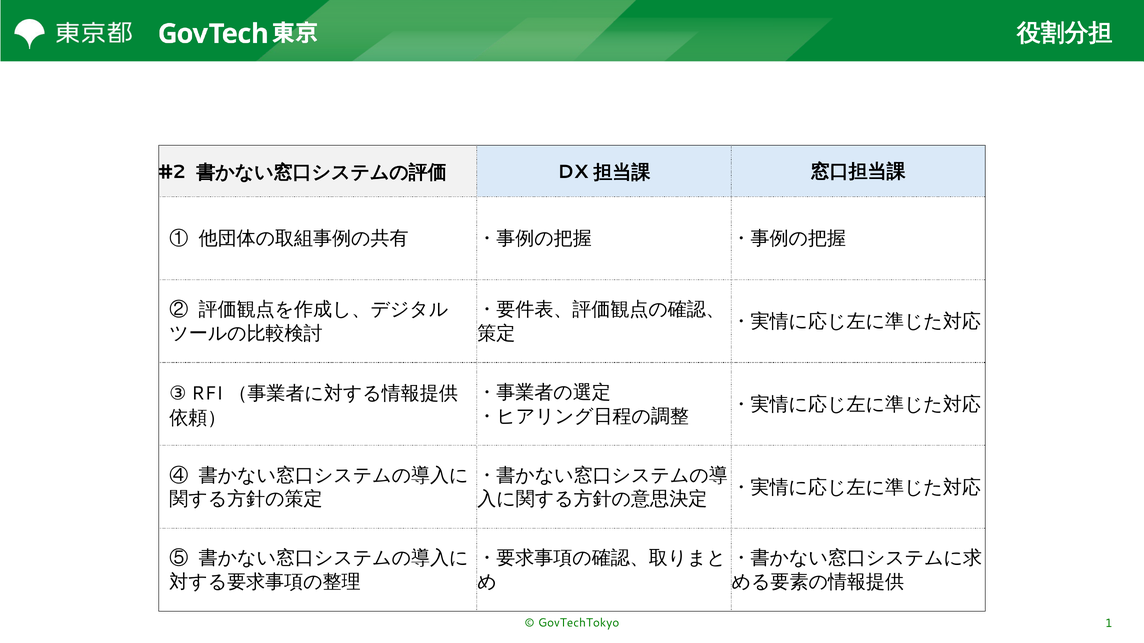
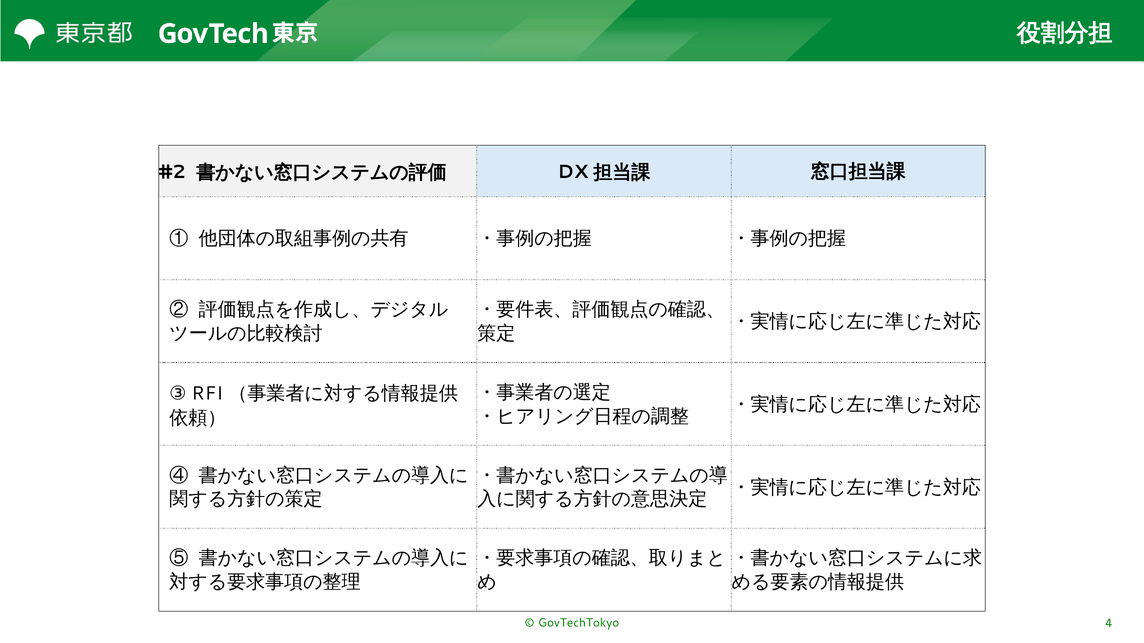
1: 1 -> 4
